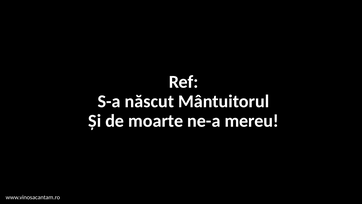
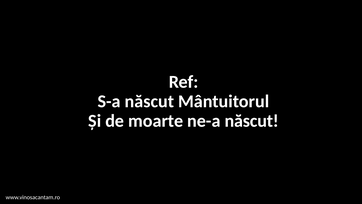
ne-a mereu: mereu -> născut
